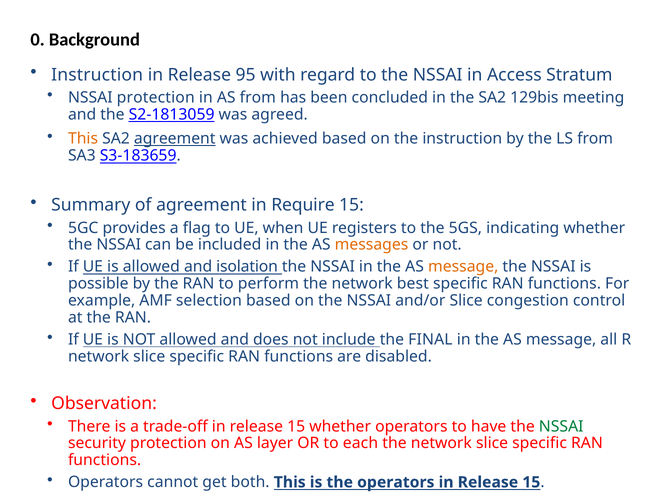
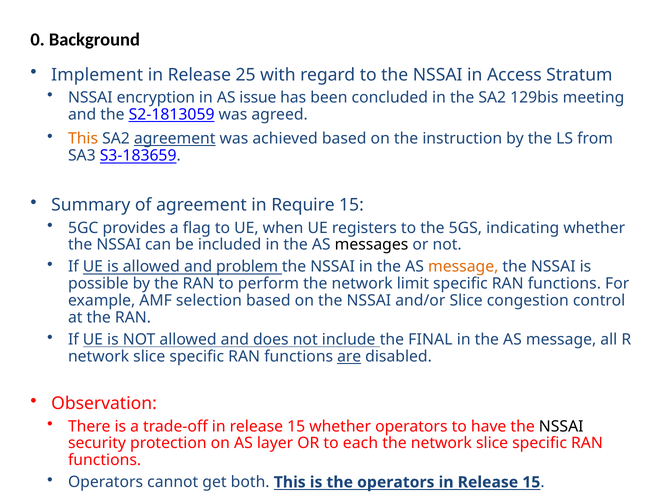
Instruction at (97, 75): Instruction -> Implement
95: 95 -> 25
NSSAI protection: protection -> encryption
AS from: from -> issue
messages colour: orange -> black
isolation: isolation -> problem
best: best -> limit
are underline: none -> present
NSSAI at (561, 427) colour: green -> black
